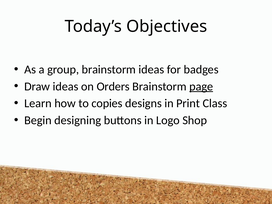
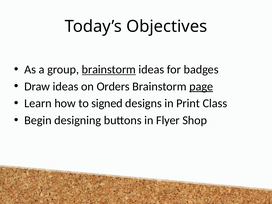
brainstorm at (109, 69) underline: none -> present
copies: copies -> signed
Logo: Logo -> Flyer
